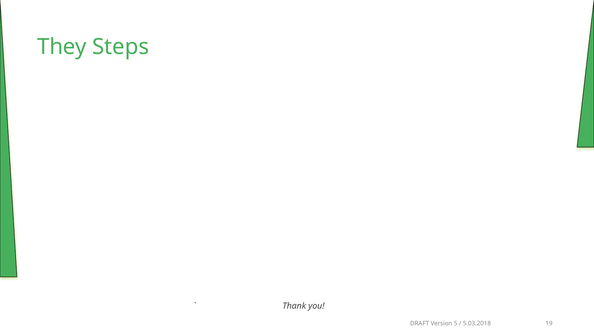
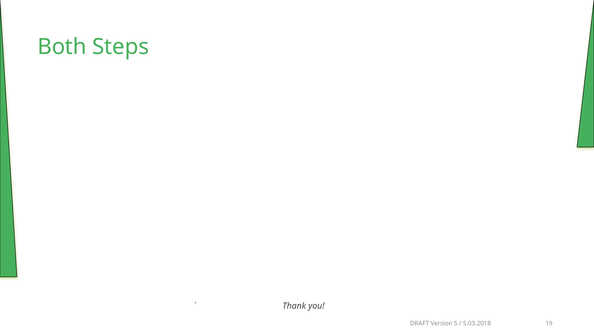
They: They -> Both
